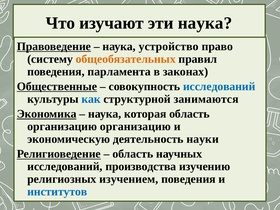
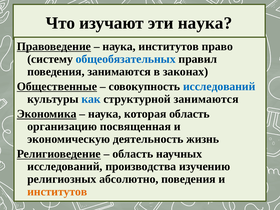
наука устройство: устройство -> институтов
общеобязательных colour: orange -> blue
поведения парламента: парламента -> занимаются
организацию организацию: организацию -> посвященная
науки: науки -> жизнь
изучением: изучением -> абсолютно
институтов at (57, 192) colour: blue -> orange
